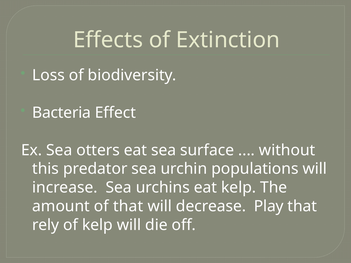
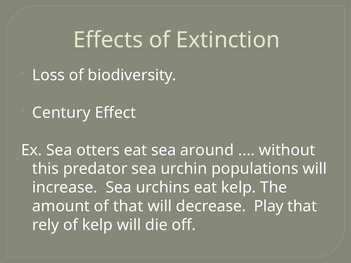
Bacteria: Bacteria -> Century
surface: surface -> around
